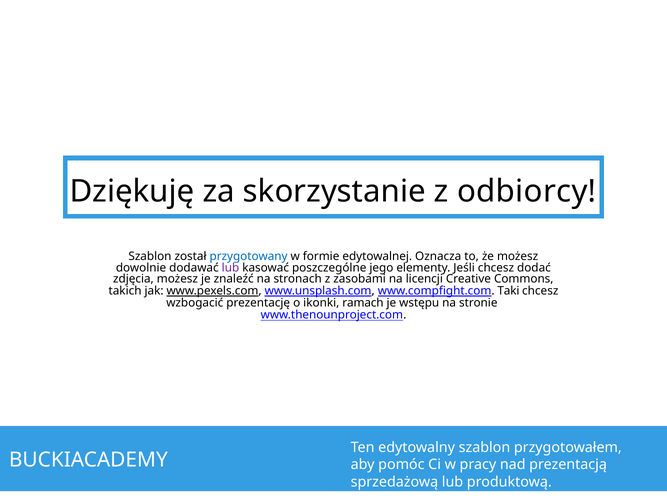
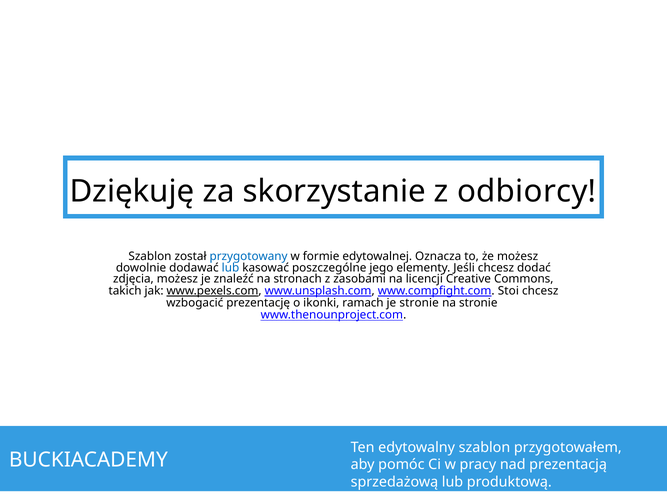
lub at (230, 267) colour: purple -> blue
Taki: Taki -> Stoi
je wstępu: wstępu -> stronie
